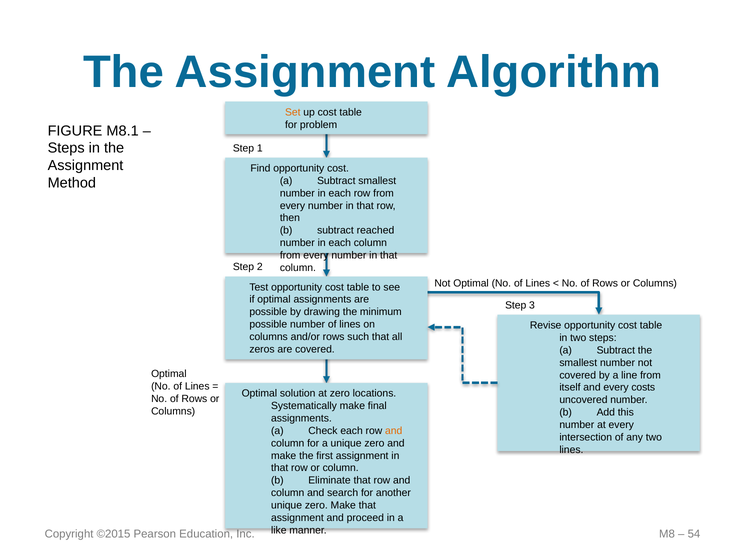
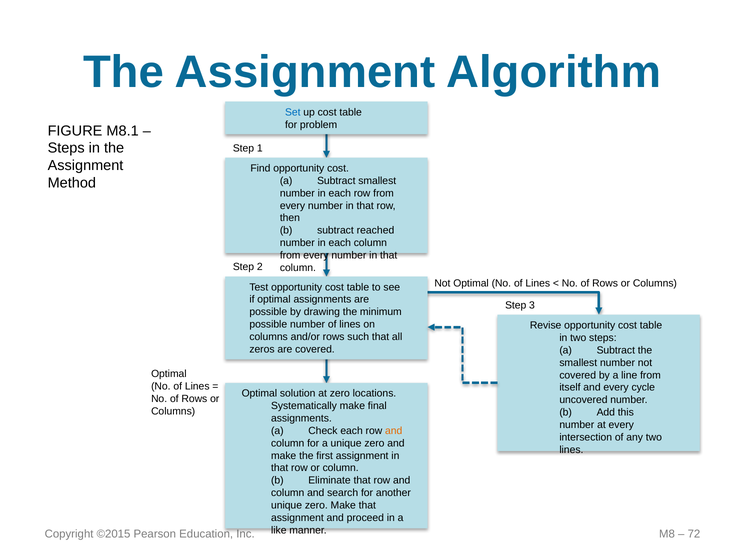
Set colour: orange -> blue
costs: costs -> cycle
54: 54 -> 72
